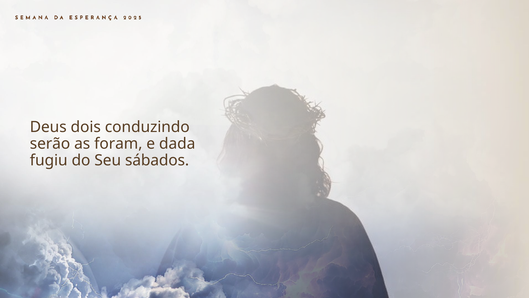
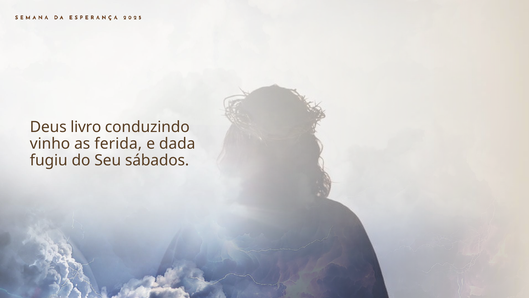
dois: dois -> livro
serão: serão -> vinho
foram: foram -> ferida
